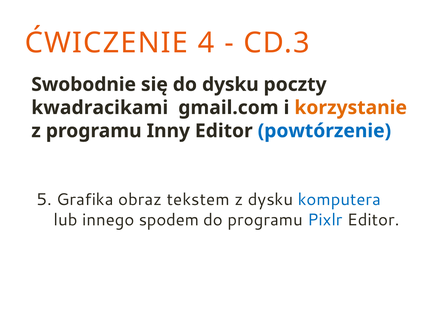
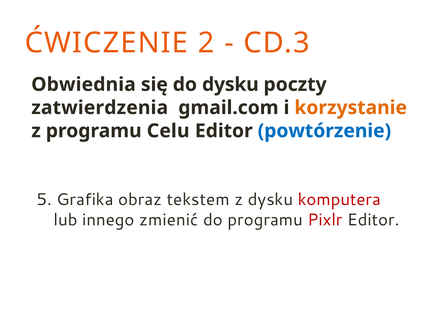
4: 4 -> 2
Swobodnie: Swobodnie -> Obwiednia
kwadracikami: kwadracikami -> zatwierdzenia
Inny: Inny -> Celu
komputera colour: blue -> red
spodem: spodem -> zmienić
Pixlr colour: blue -> red
